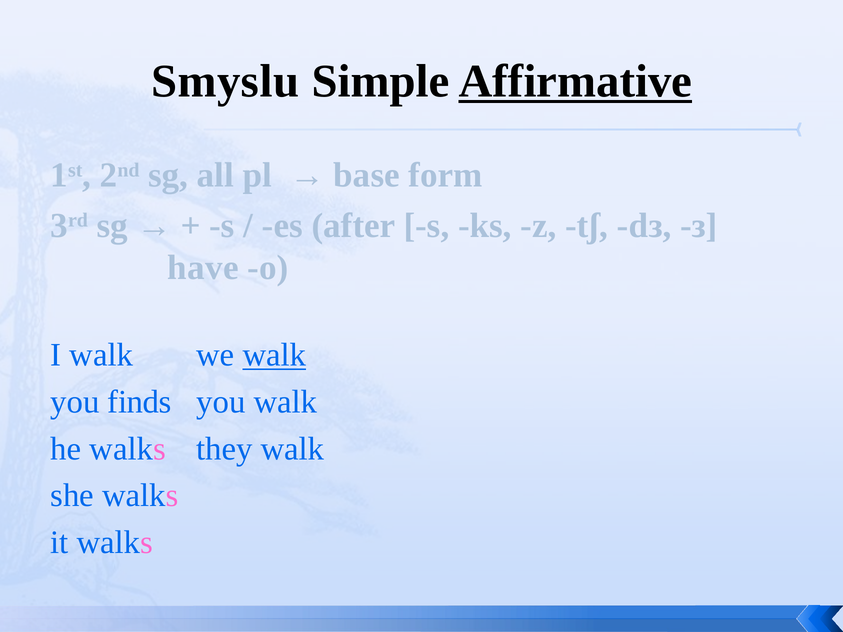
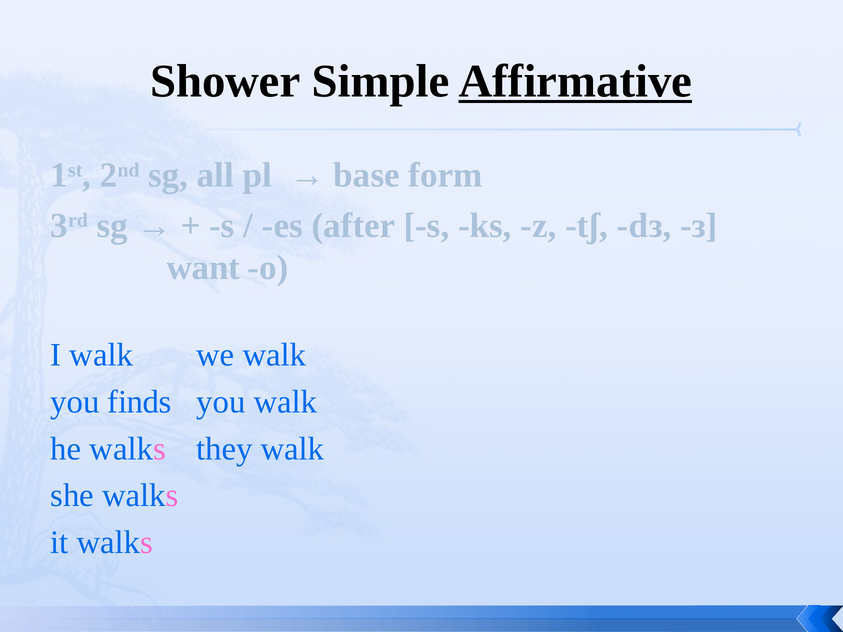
Smyslu: Smyslu -> Shower
have: have -> want
walk at (274, 355) underline: present -> none
